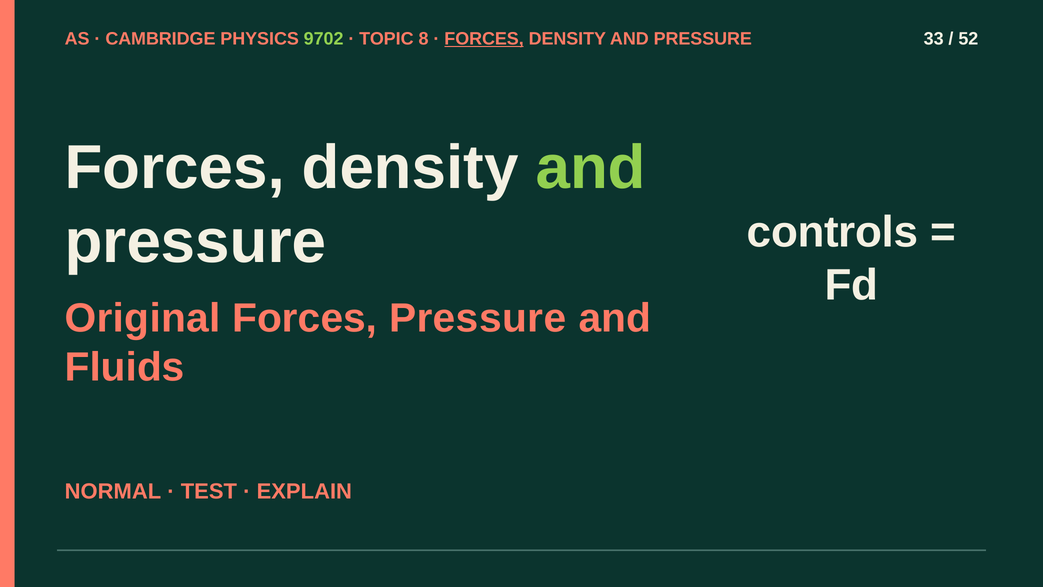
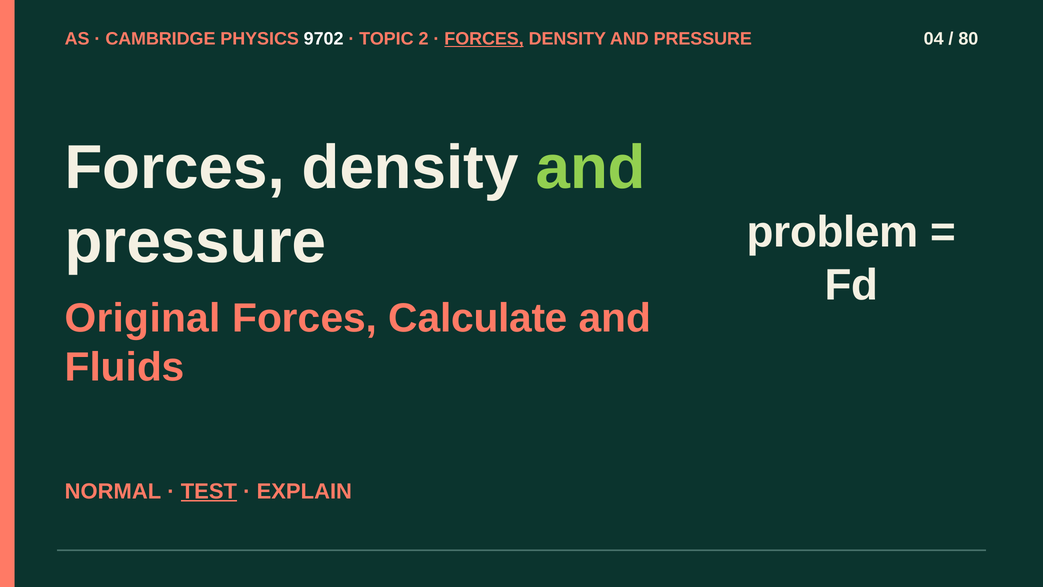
9702 colour: light green -> white
8: 8 -> 2
33: 33 -> 04
52: 52 -> 80
controls: controls -> problem
Forces Pressure: Pressure -> Calculate
TEST underline: none -> present
